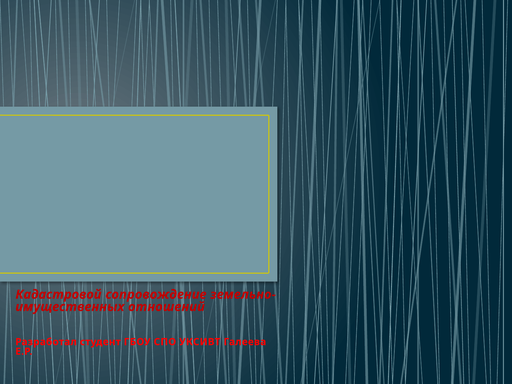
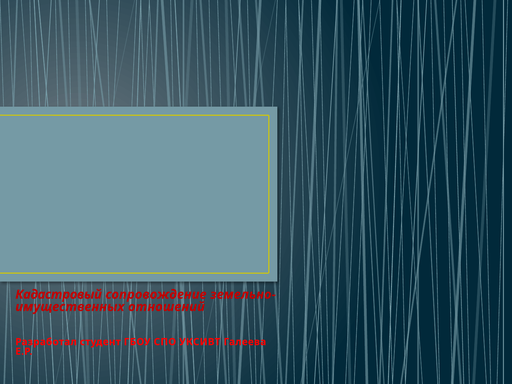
Кадастровой: Кадастровой -> Кадастровый
